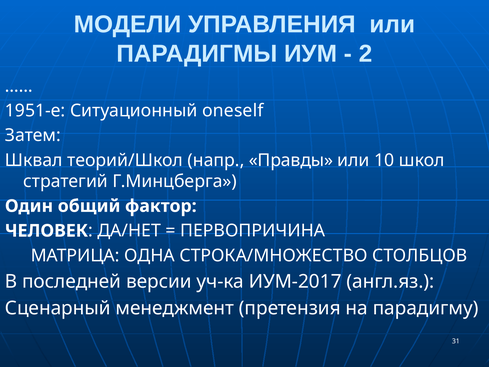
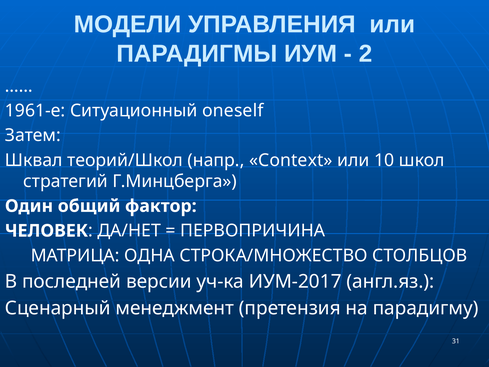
1951-е: 1951-е -> 1961-е
Правды: Правды -> Context
